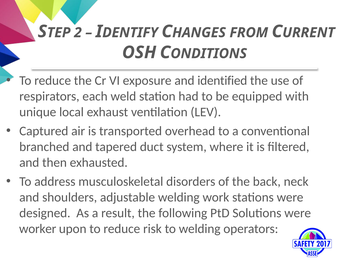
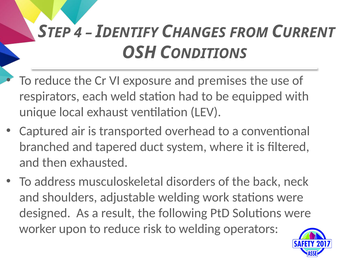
2: 2 -> 4
identified: identified -> premises
